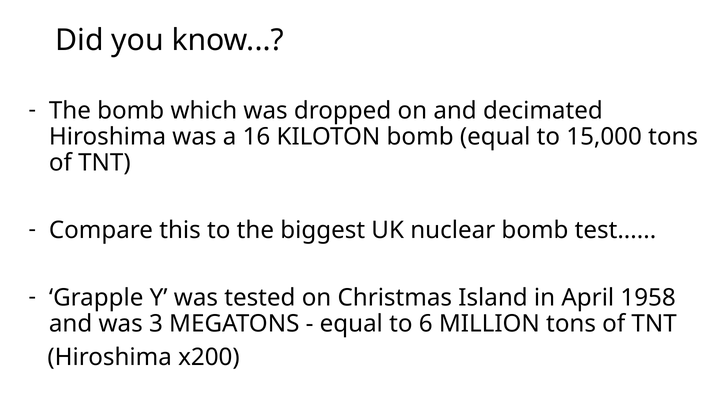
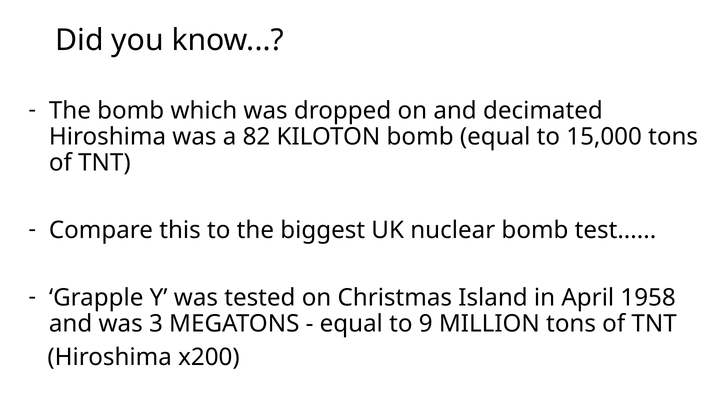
16: 16 -> 82
6: 6 -> 9
